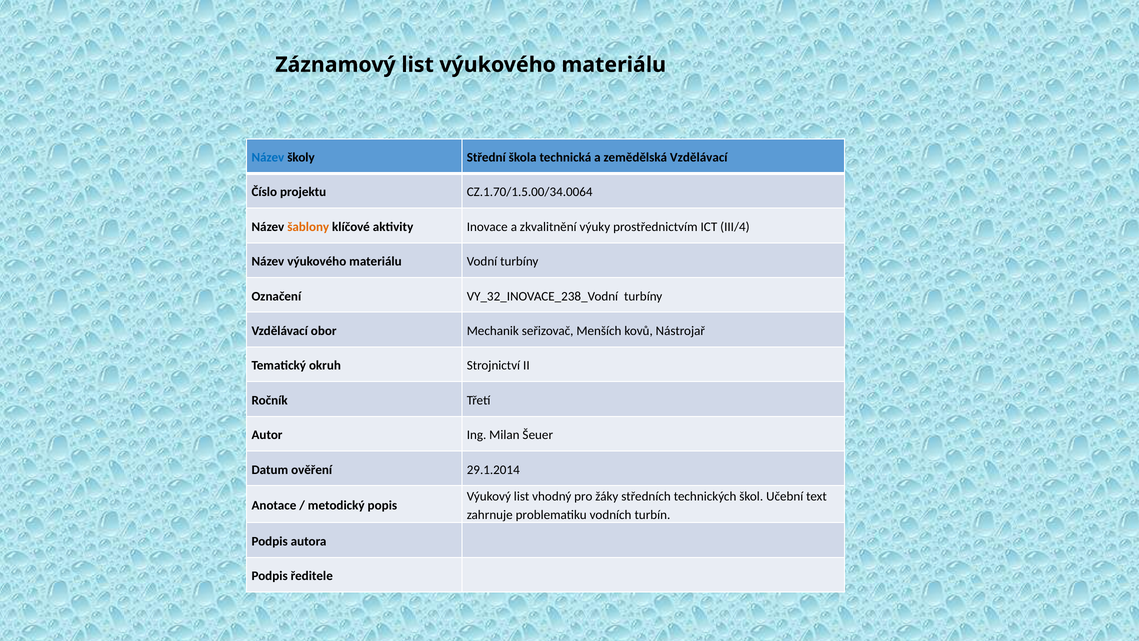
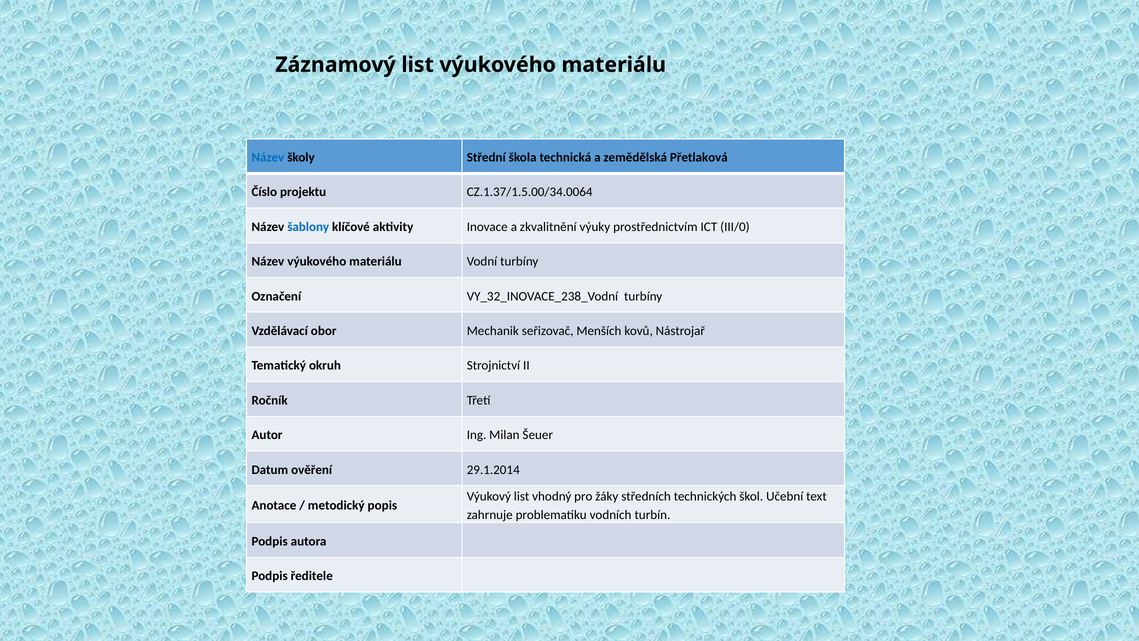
zemědělská Vzdělávací: Vzdělávací -> Přetlaková
CZ.1.70/1.5.00/34.0064: CZ.1.70/1.5.00/34.0064 -> CZ.1.37/1.5.00/34.0064
šablony colour: orange -> blue
III/4: III/4 -> III/0
